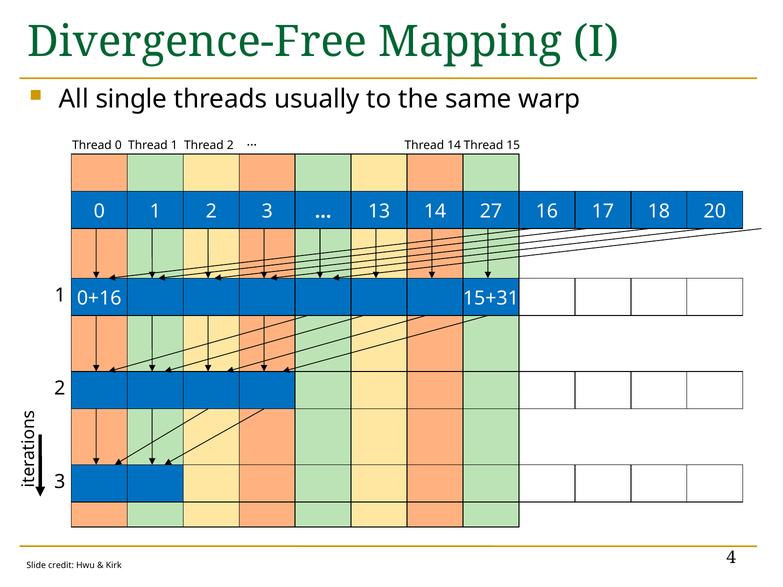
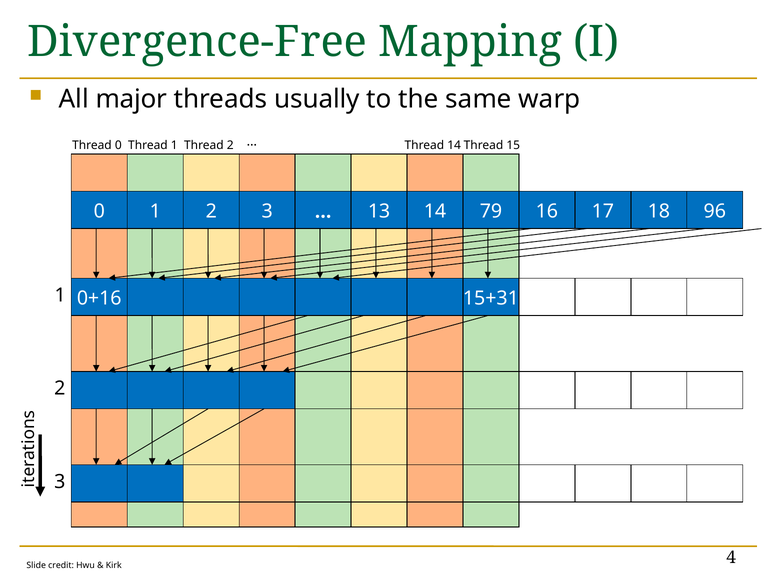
single: single -> major
27: 27 -> 79
20: 20 -> 96
